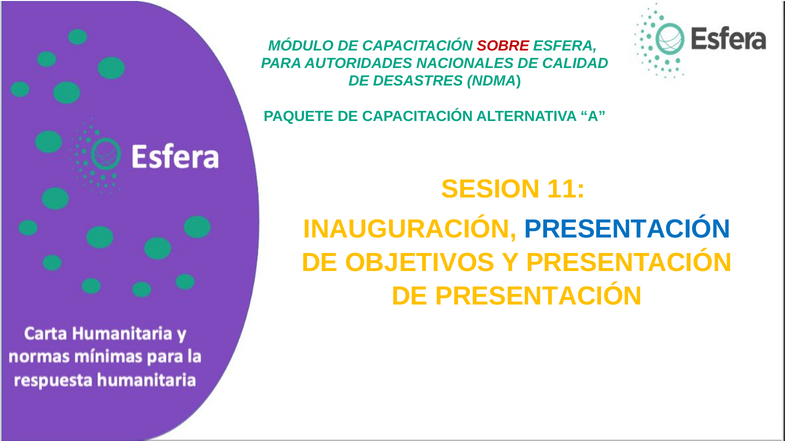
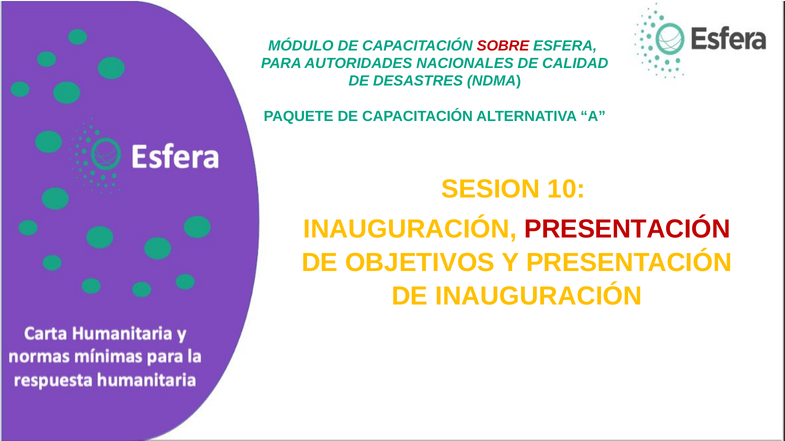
11: 11 -> 10
PRESENTACIÓN at (627, 229) colour: blue -> red
DE PRESENTACIÓN: PRESENTACIÓN -> INAUGURACIÓN
